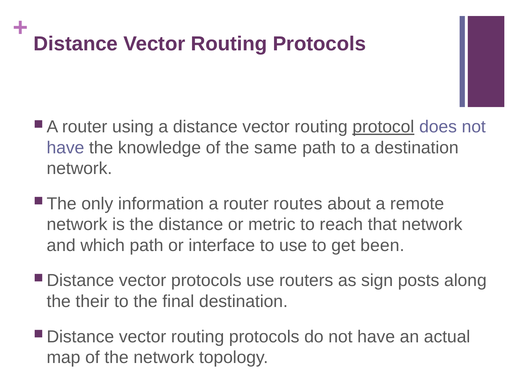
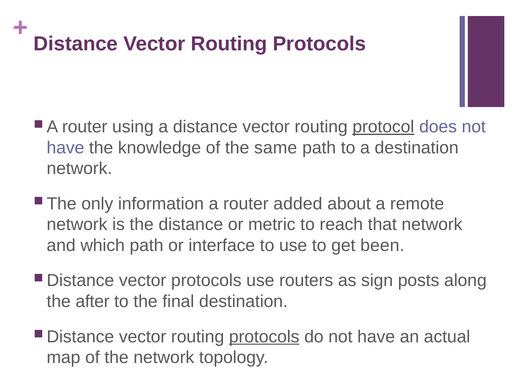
routes: routes -> added
their: their -> after
protocols at (264, 337) underline: none -> present
